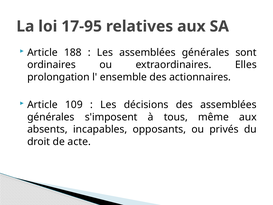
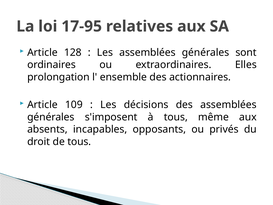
188: 188 -> 128
de acte: acte -> tous
